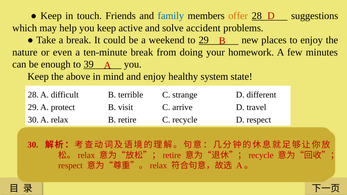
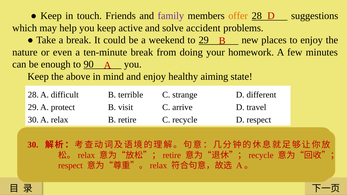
family colour: blue -> purple
39: 39 -> 90
system: system -> aiming
